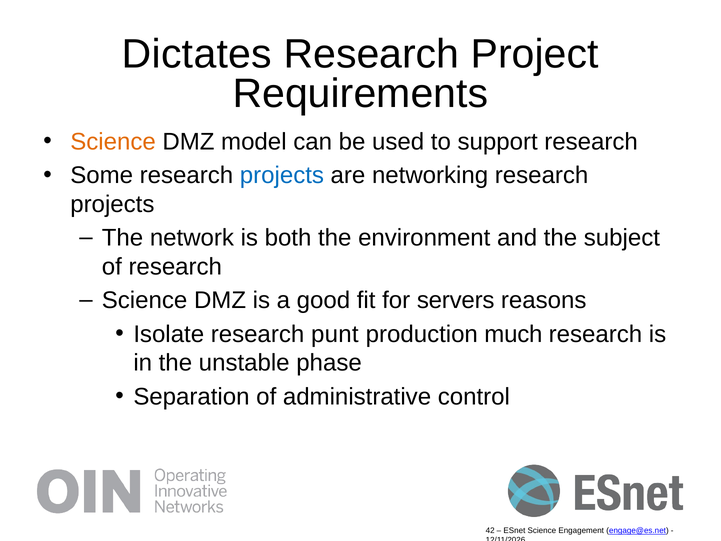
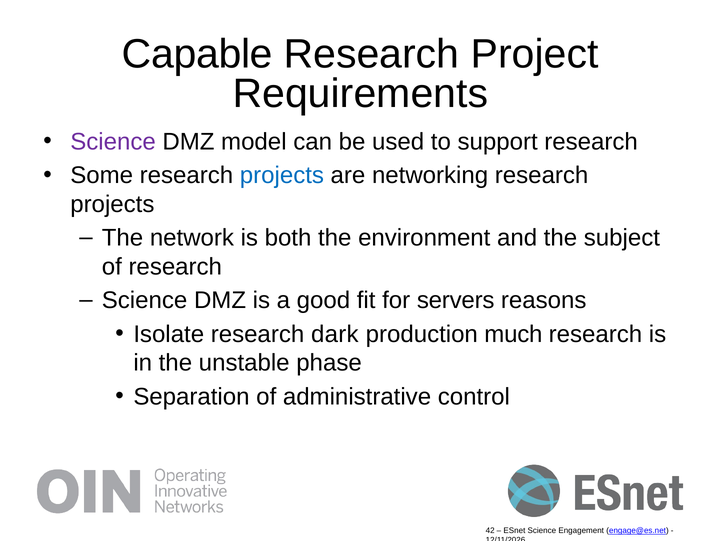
Dictates: Dictates -> Capable
Science at (113, 142) colour: orange -> purple
punt: punt -> dark
